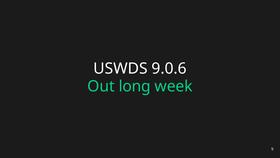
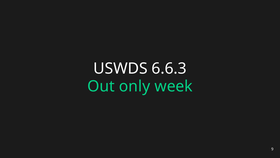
9.0.6: 9.0.6 -> 6.6.3
long: long -> only
